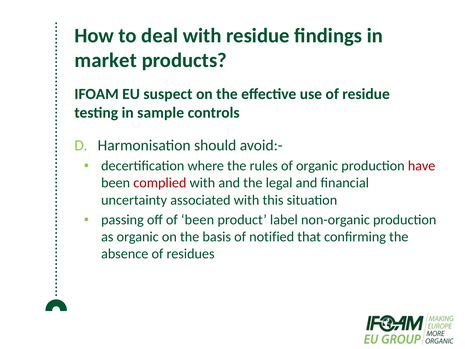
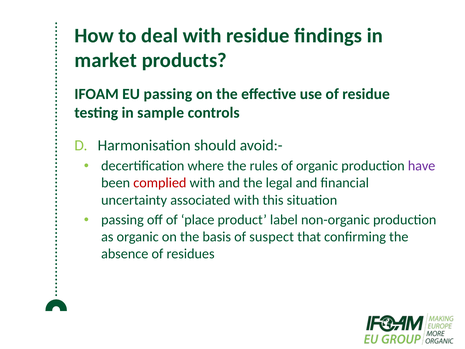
EU suspect: suspect -> passing
have colour: red -> purple
of been: been -> place
notified: notified -> suspect
